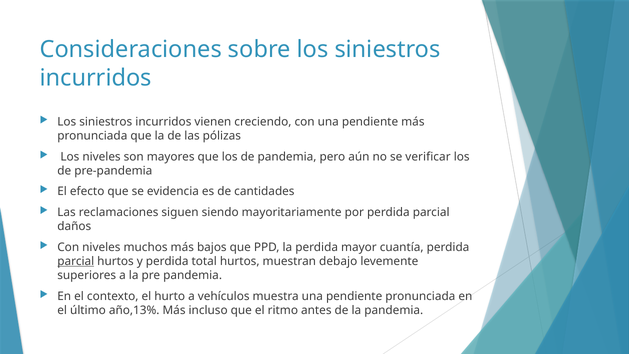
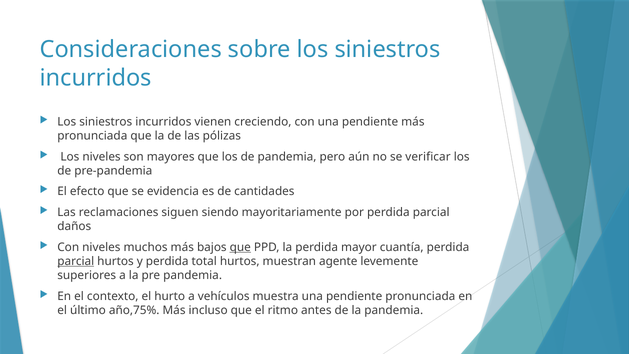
que at (240, 247) underline: none -> present
debajo: debajo -> agente
año,13%: año,13% -> año,75%
